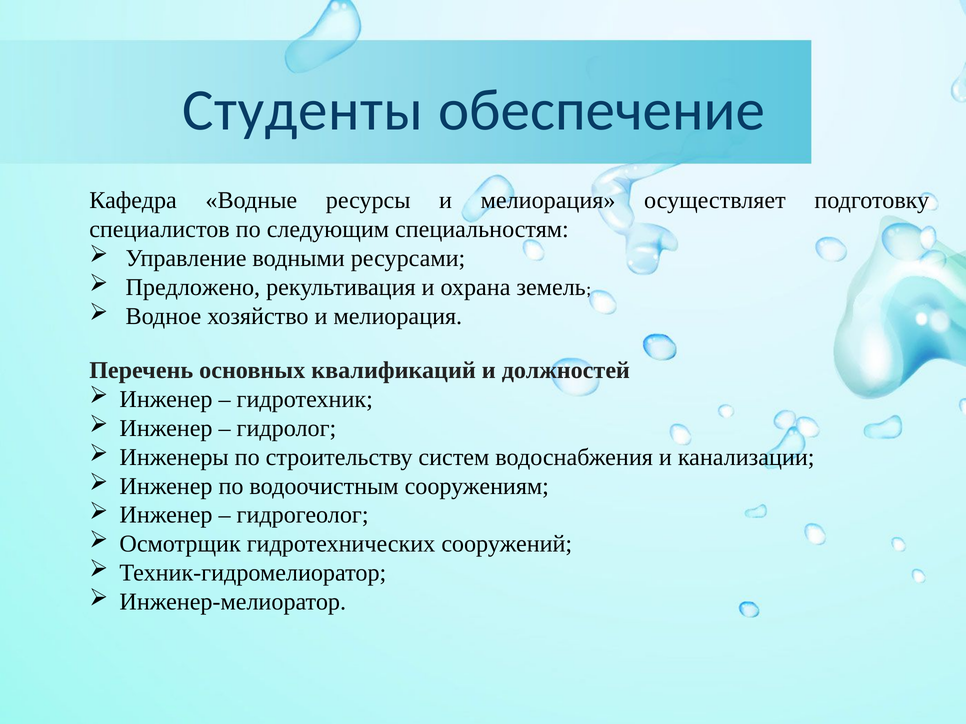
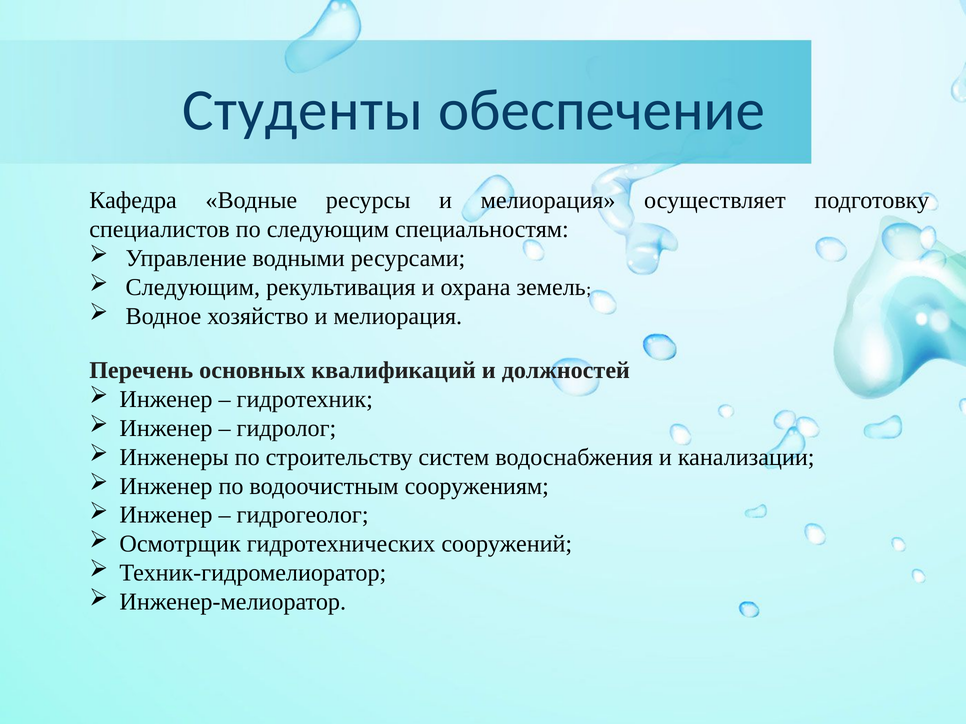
Предложено at (193, 287): Предложено -> Следующим
